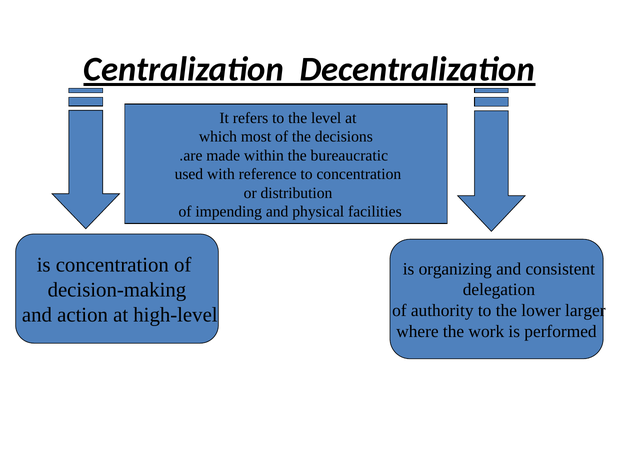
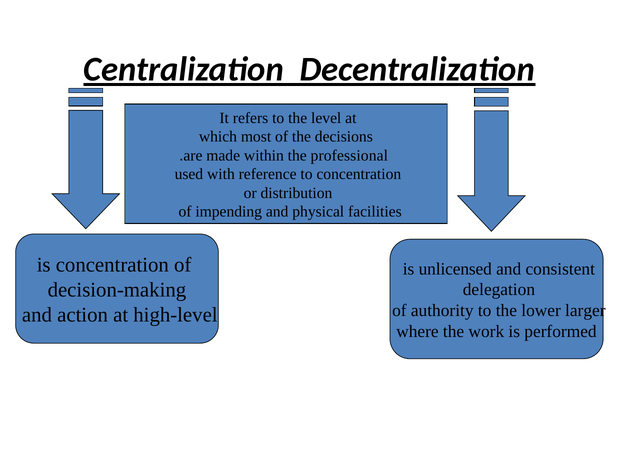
bureaucratic: bureaucratic -> professional
organizing: organizing -> unlicensed
